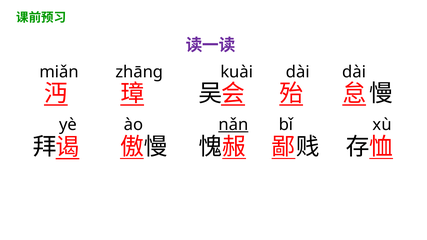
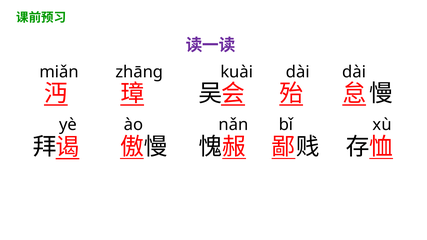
nǎn underline: present -> none
